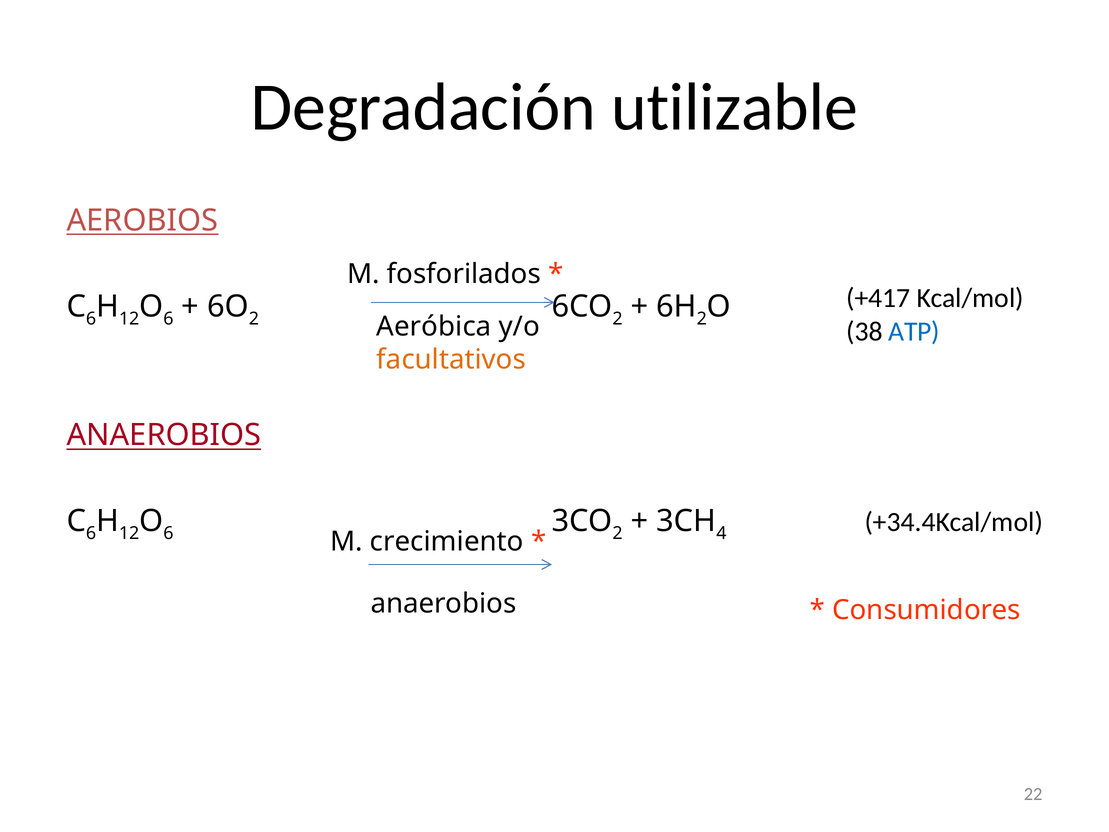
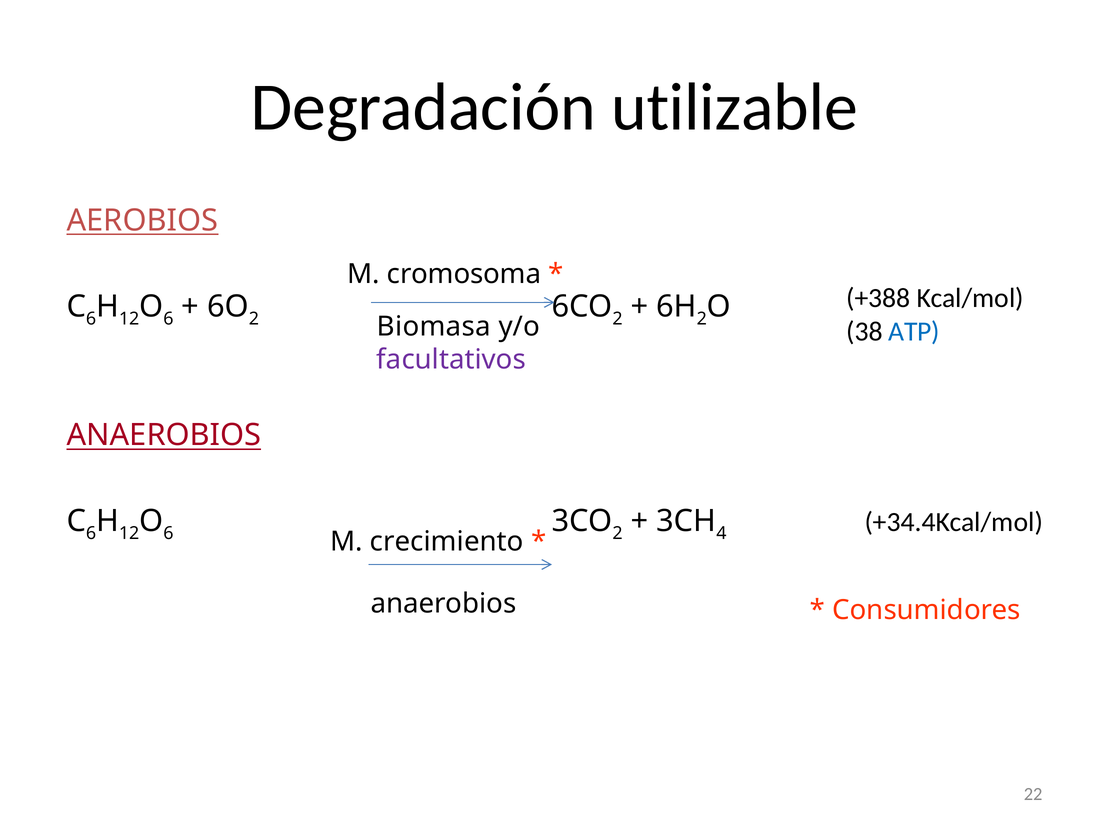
fosforilados: fosforilados -> cromosoma
+417: +417 -> +388
Aeróbica: Aeróbica -> Biomasa
facultativos colour: orange -> purple
